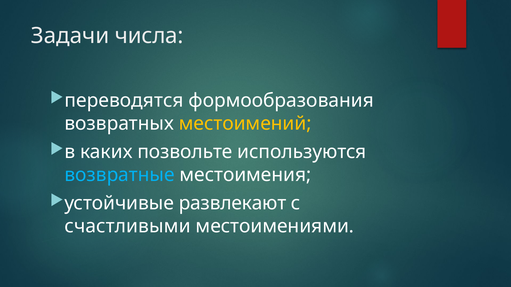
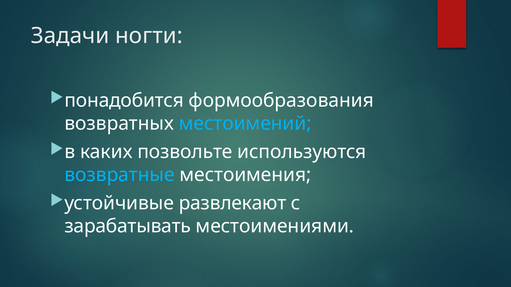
числа: числа -> ногти
переводятся: переводятся -> понадобится
местоимений colour: yellow -> light blue
счастливыми: счастливыми -> зарабатывать
